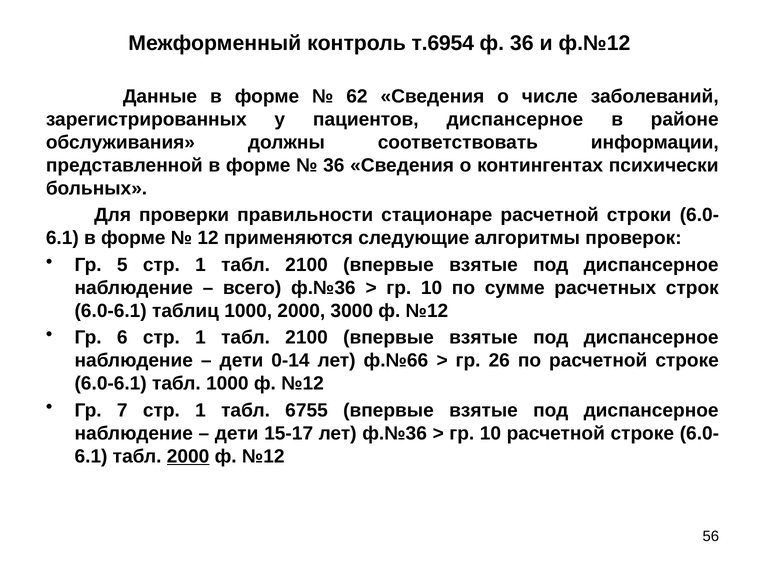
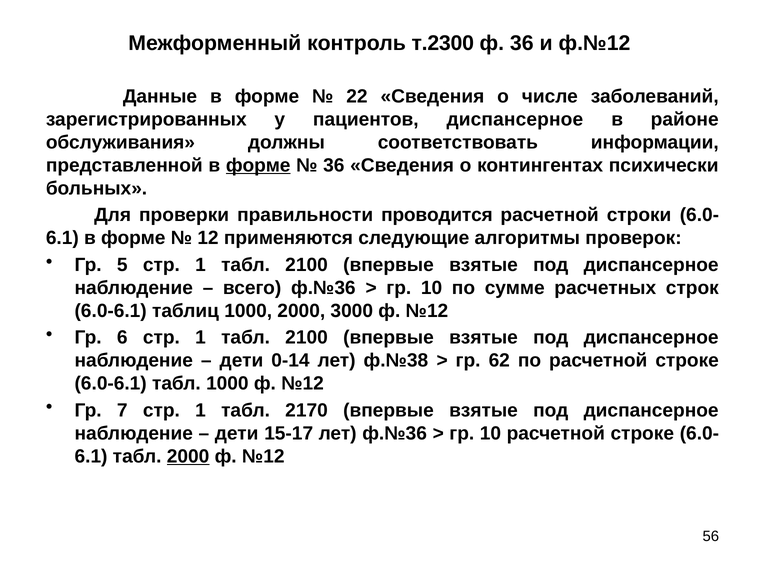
т.6954: т.6954 -> т.2300
62: 62 -> 22
форме at (258, 165) underline: none -> present
стационаре: стационаре -> проводится
ф.№66: ф.№66 -> ф.№38
26: 26 -> 62
6755: 6755 -> 2170
